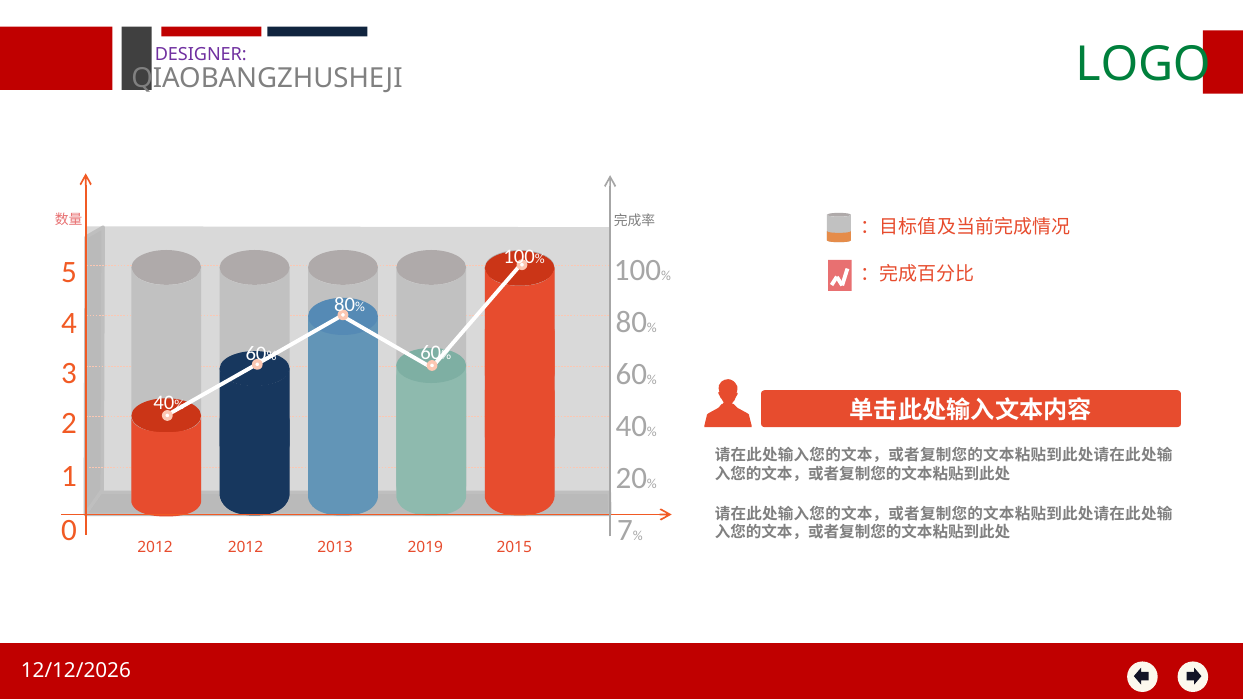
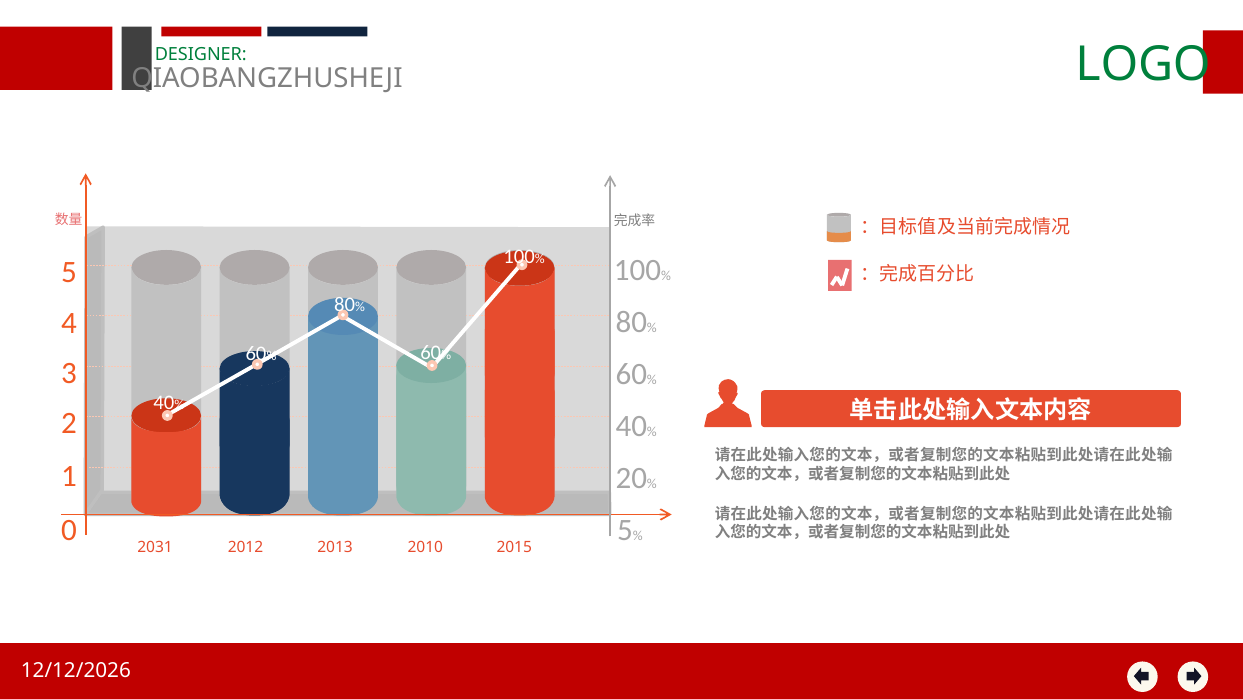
DESIGNER colour: purple -> green
0 7: 7 -> 5
2012 at (155, 548): 2012 -> 2031
2019: 2019 -> 2010
